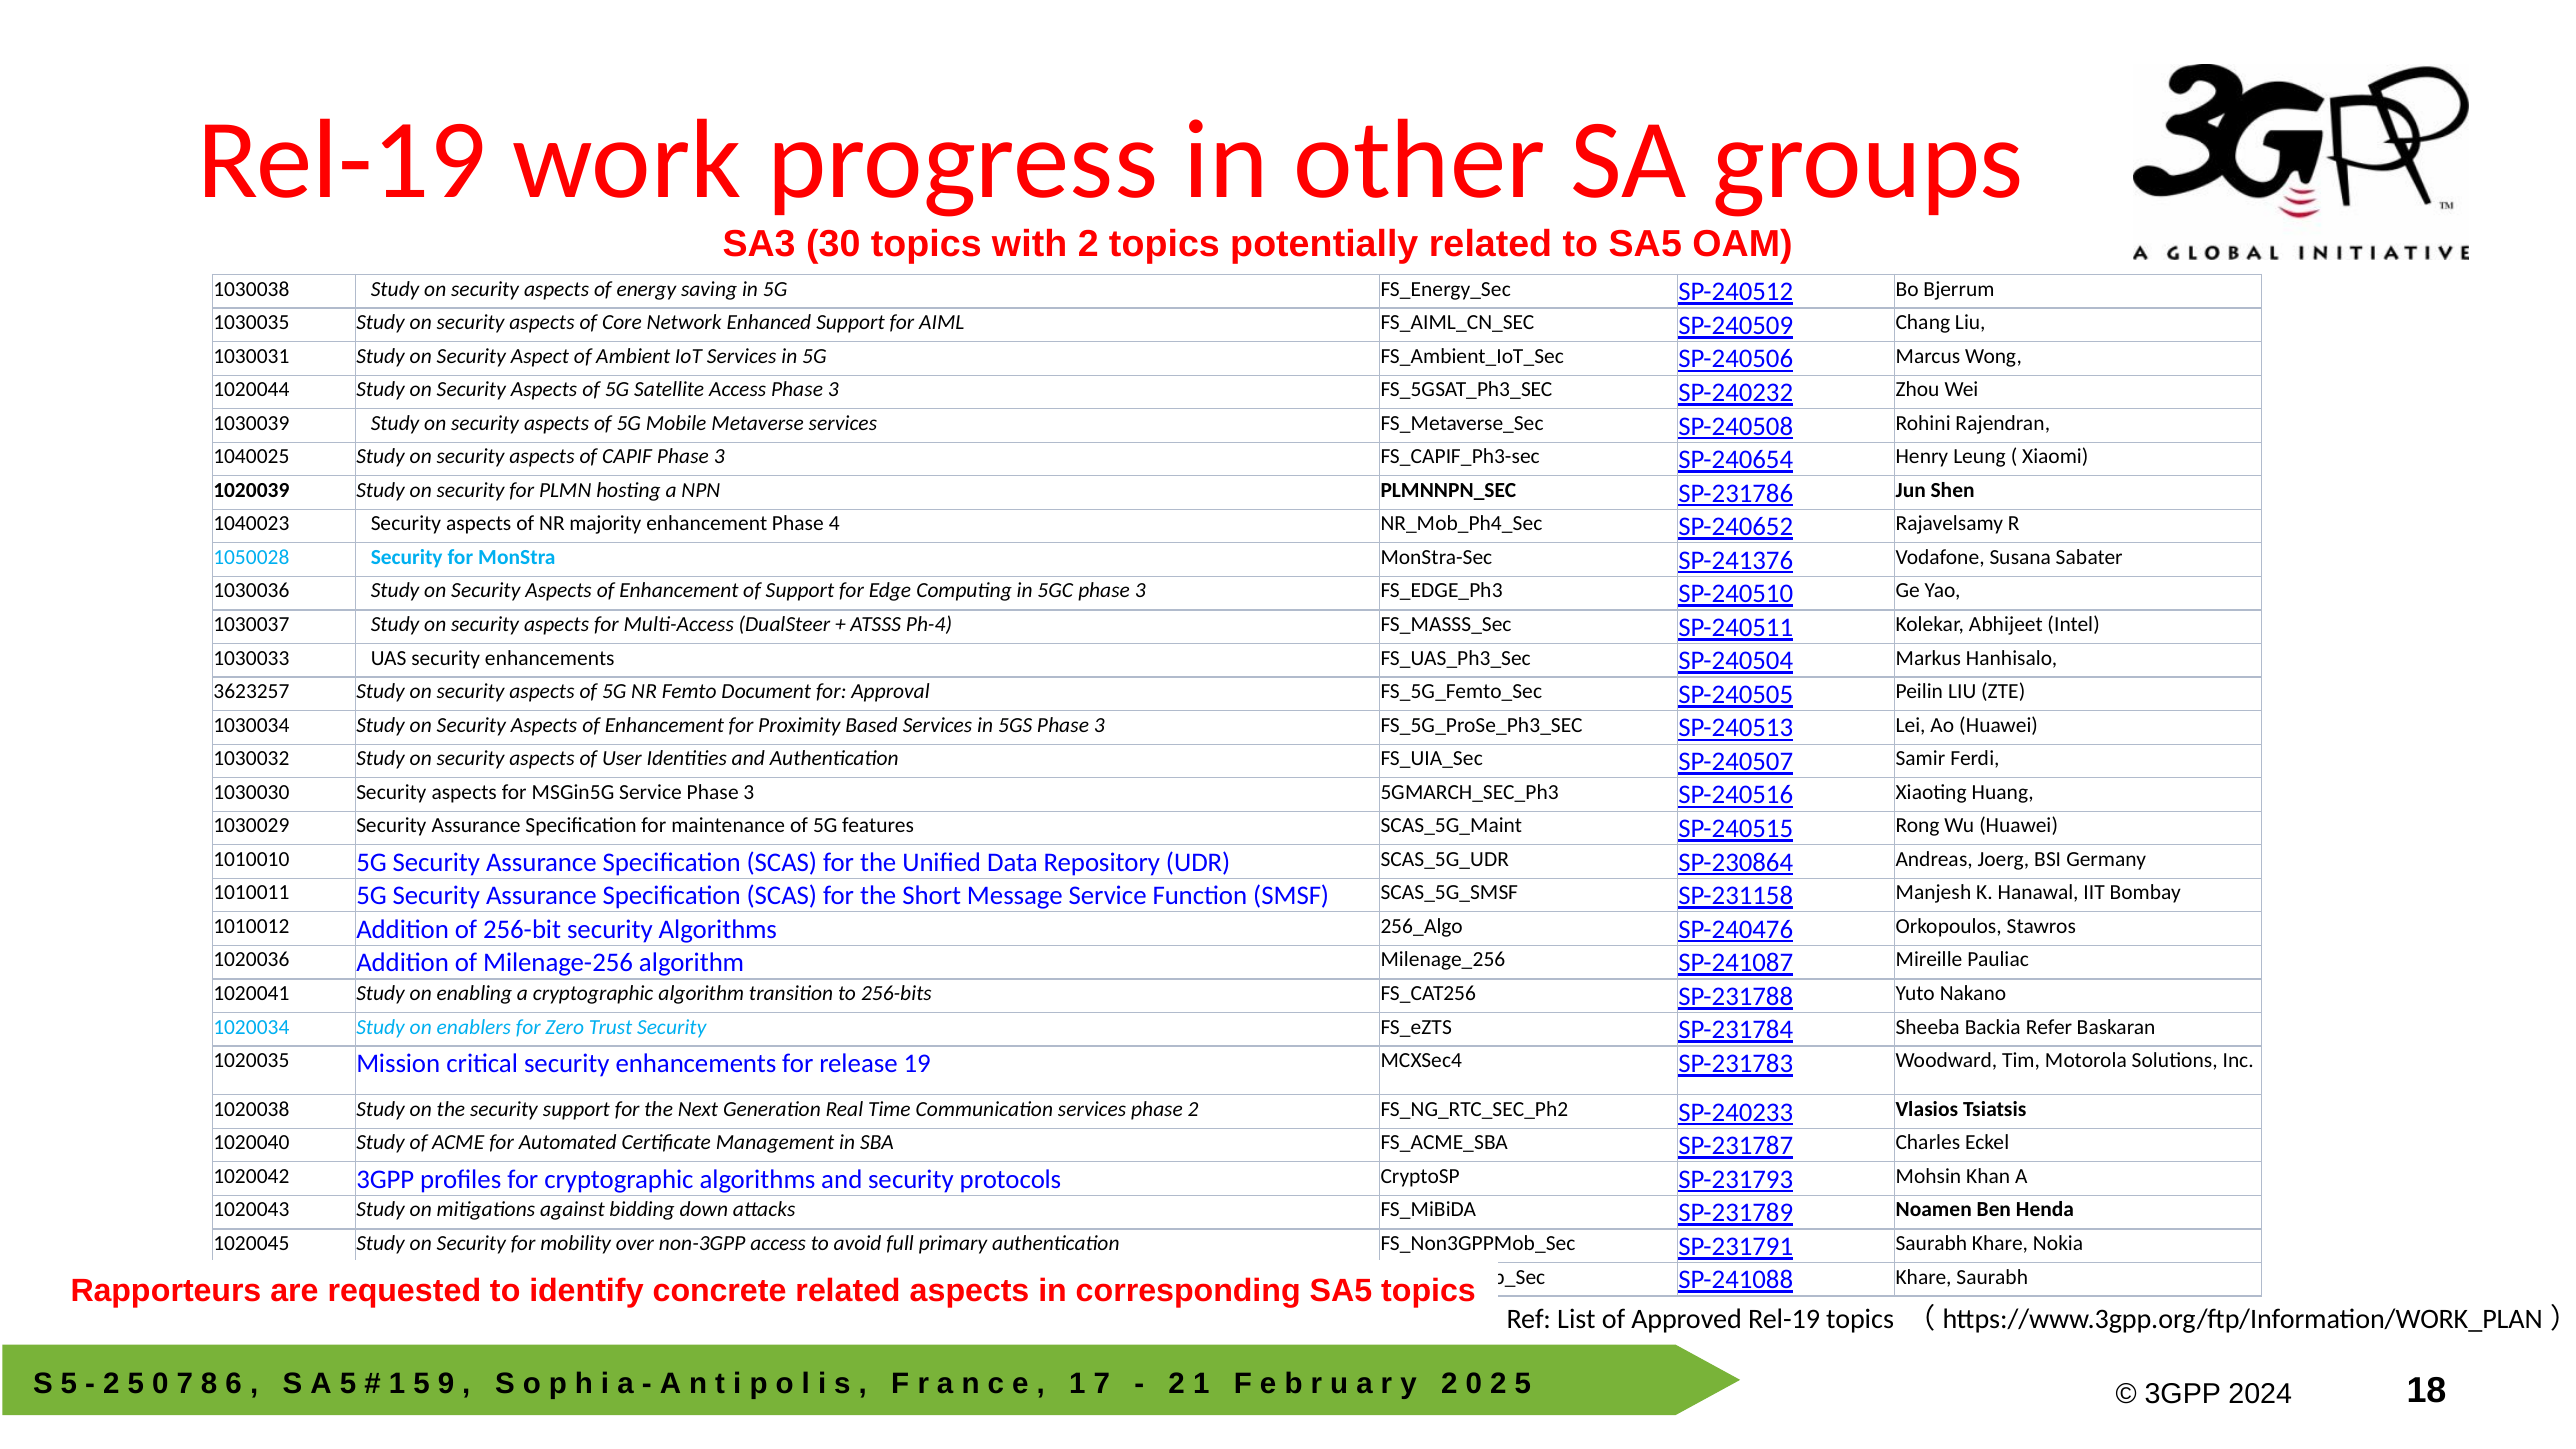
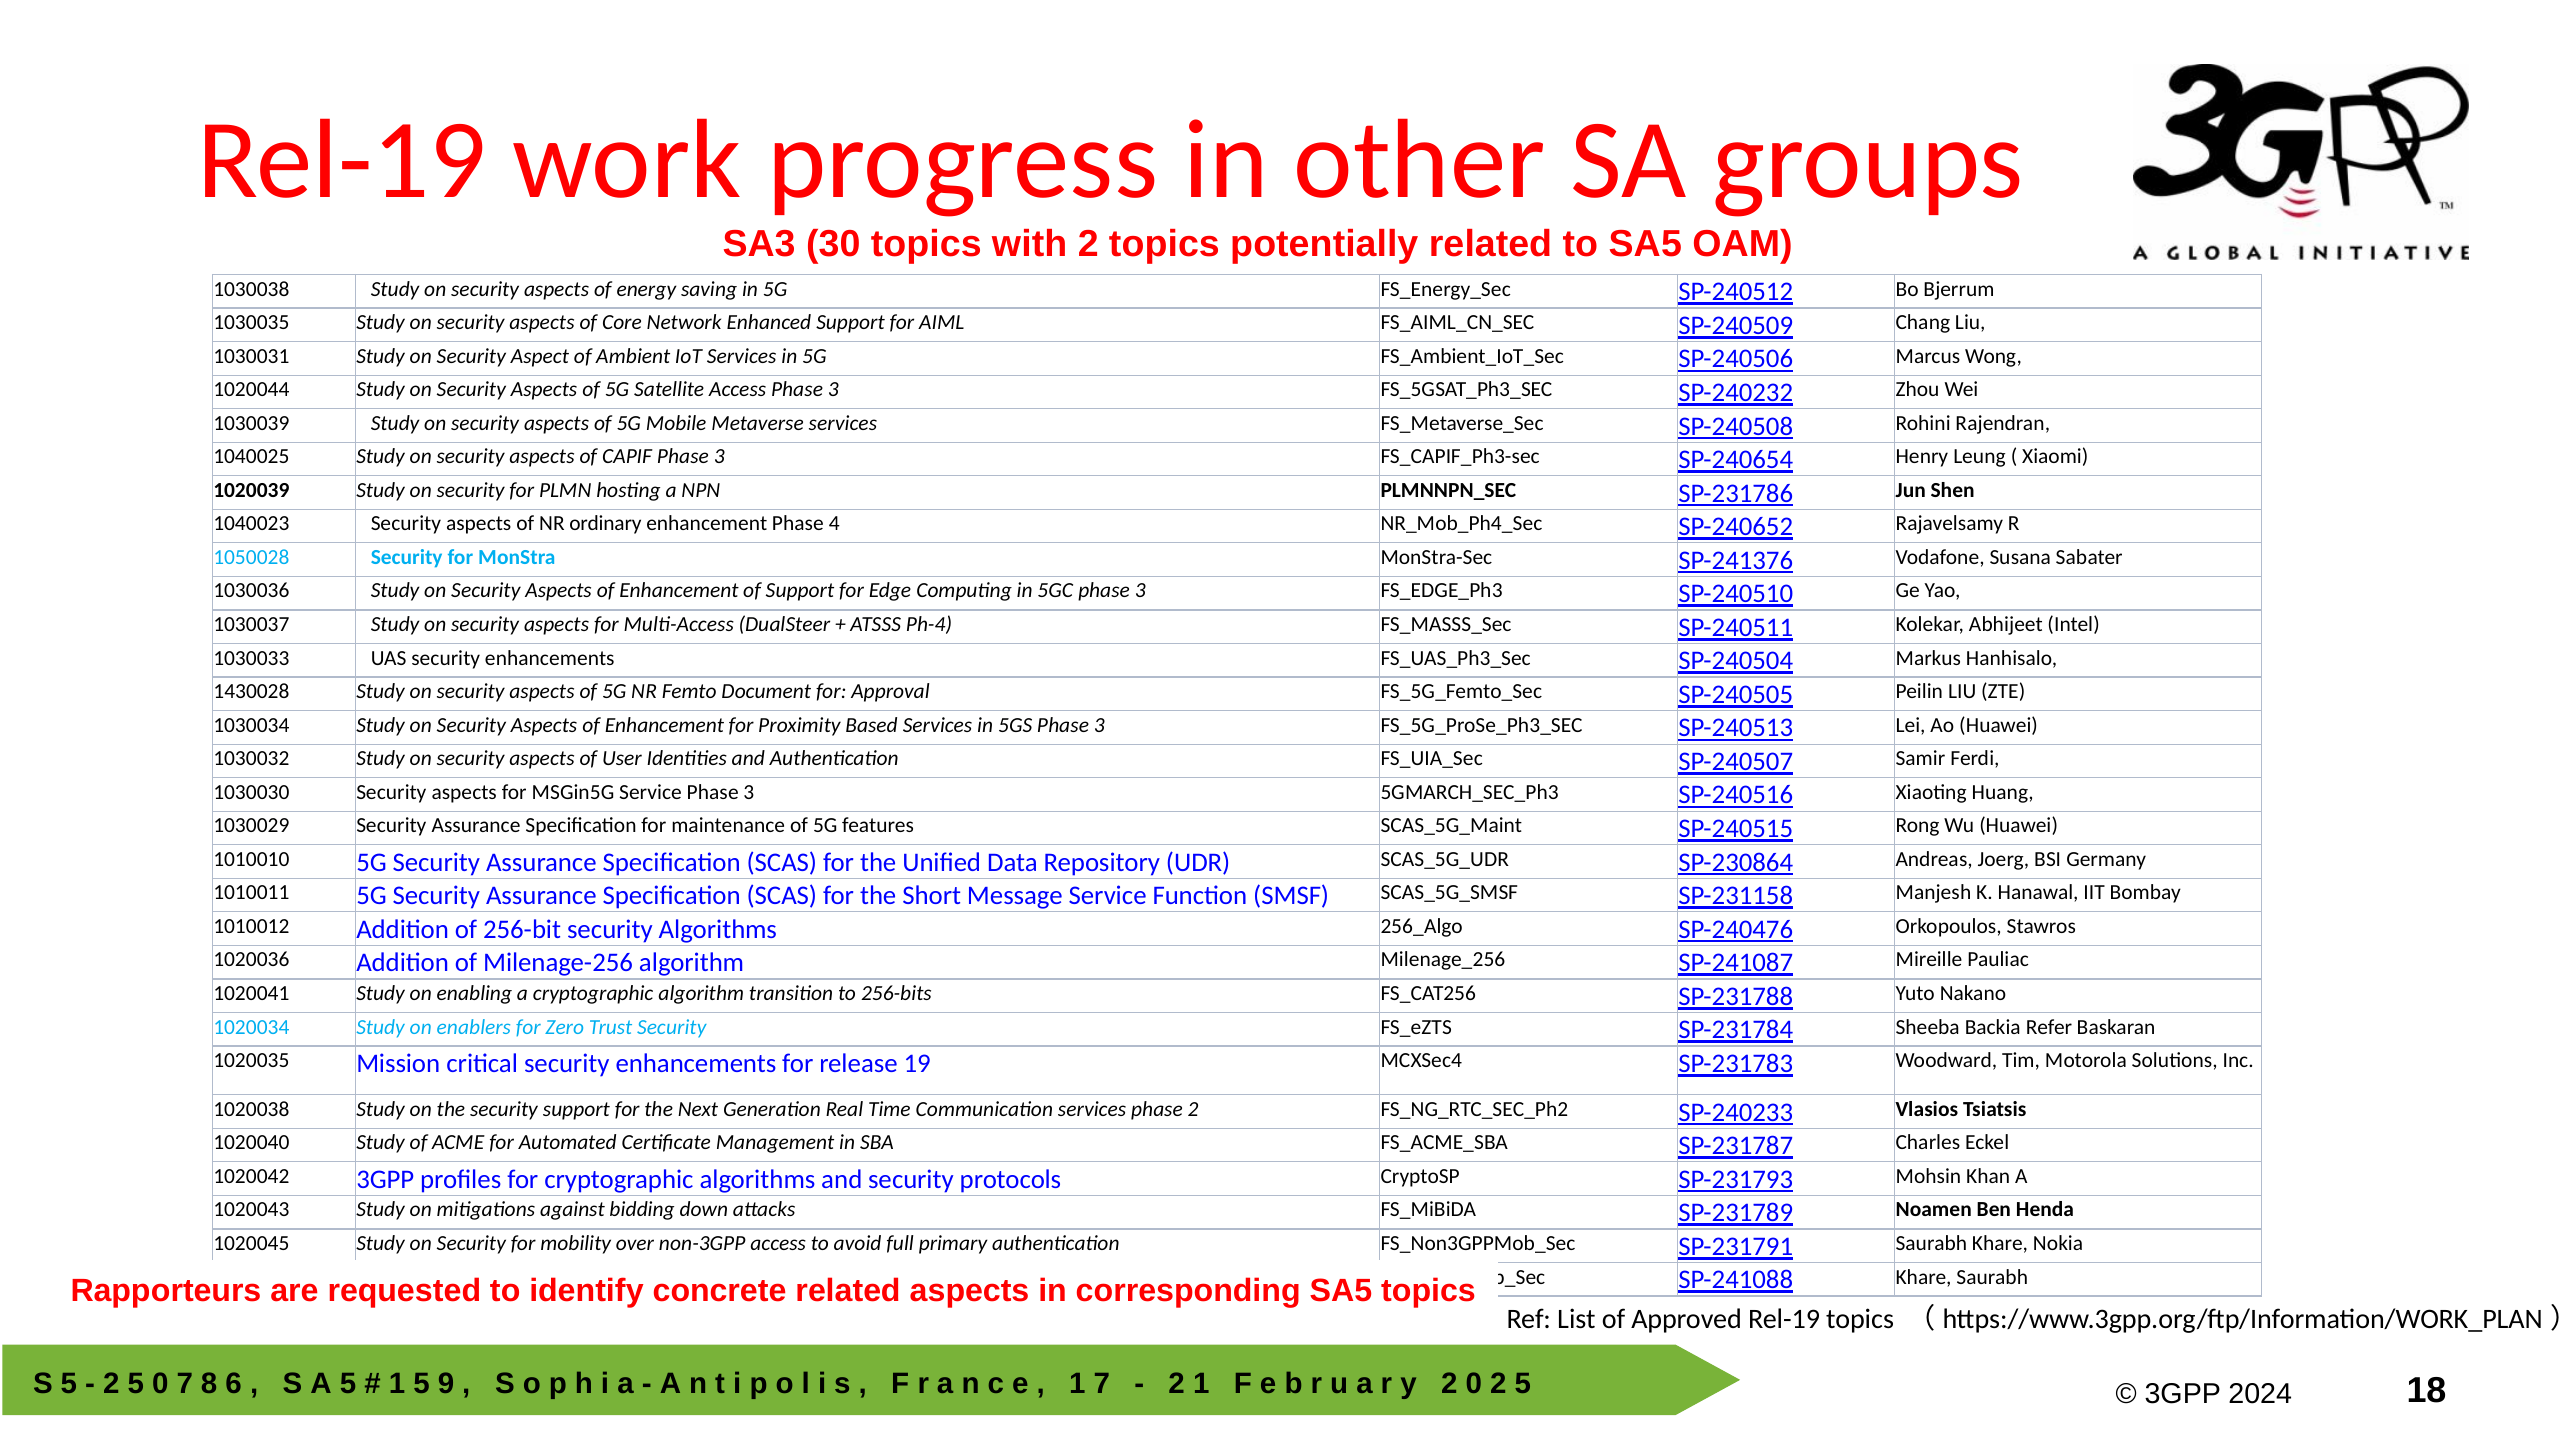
majority: majority -> ordinary
3623257: 3623257 -> 1430028
